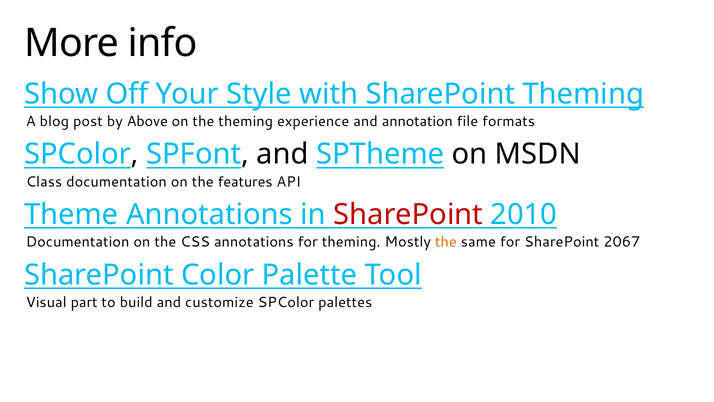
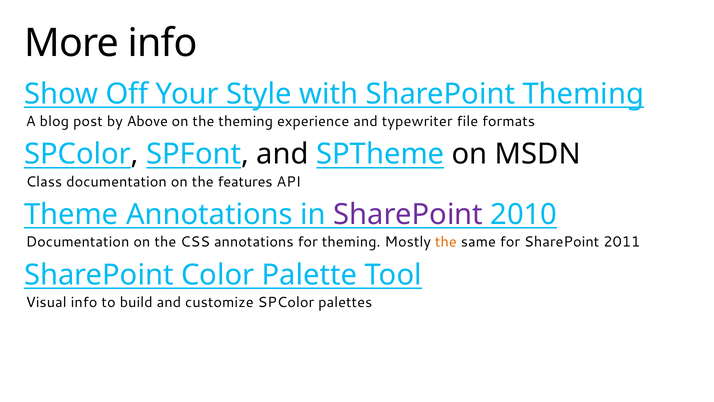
annotation: annotation -> typewriter
SharePoint at (408, 214) colour: red -> purple
2067: 2067 -> 2011
Visual part: part -> info
